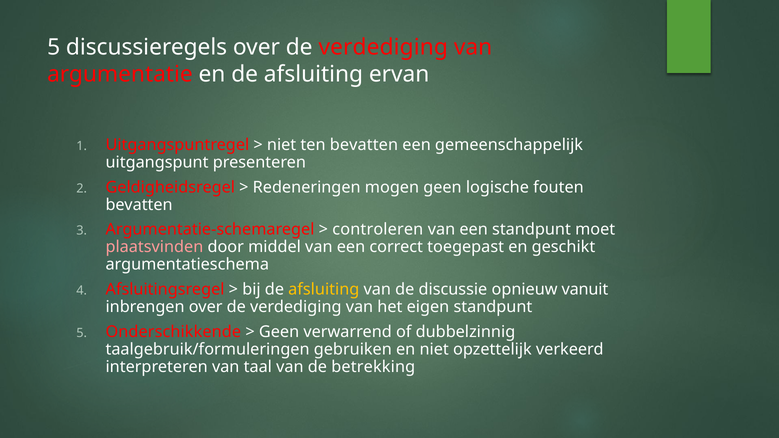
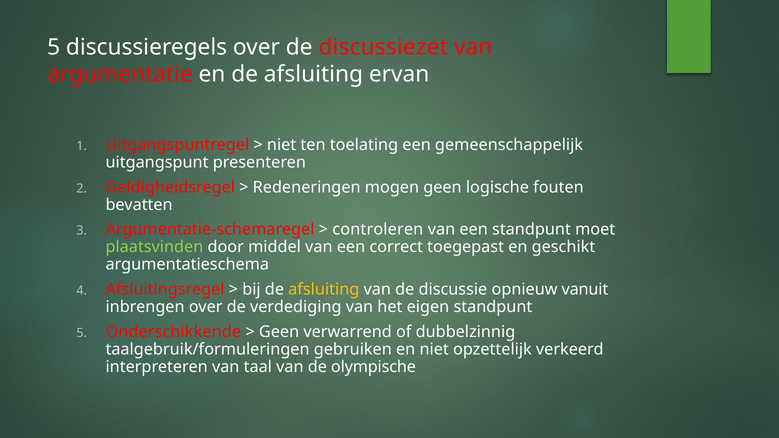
discussieregels over de verdediging: verdediging -> discussiezet
ten bevatten: bevatten -> toelating
plaatsvinden colour: pink -> light green
betrekking: betrekking -> olympische
